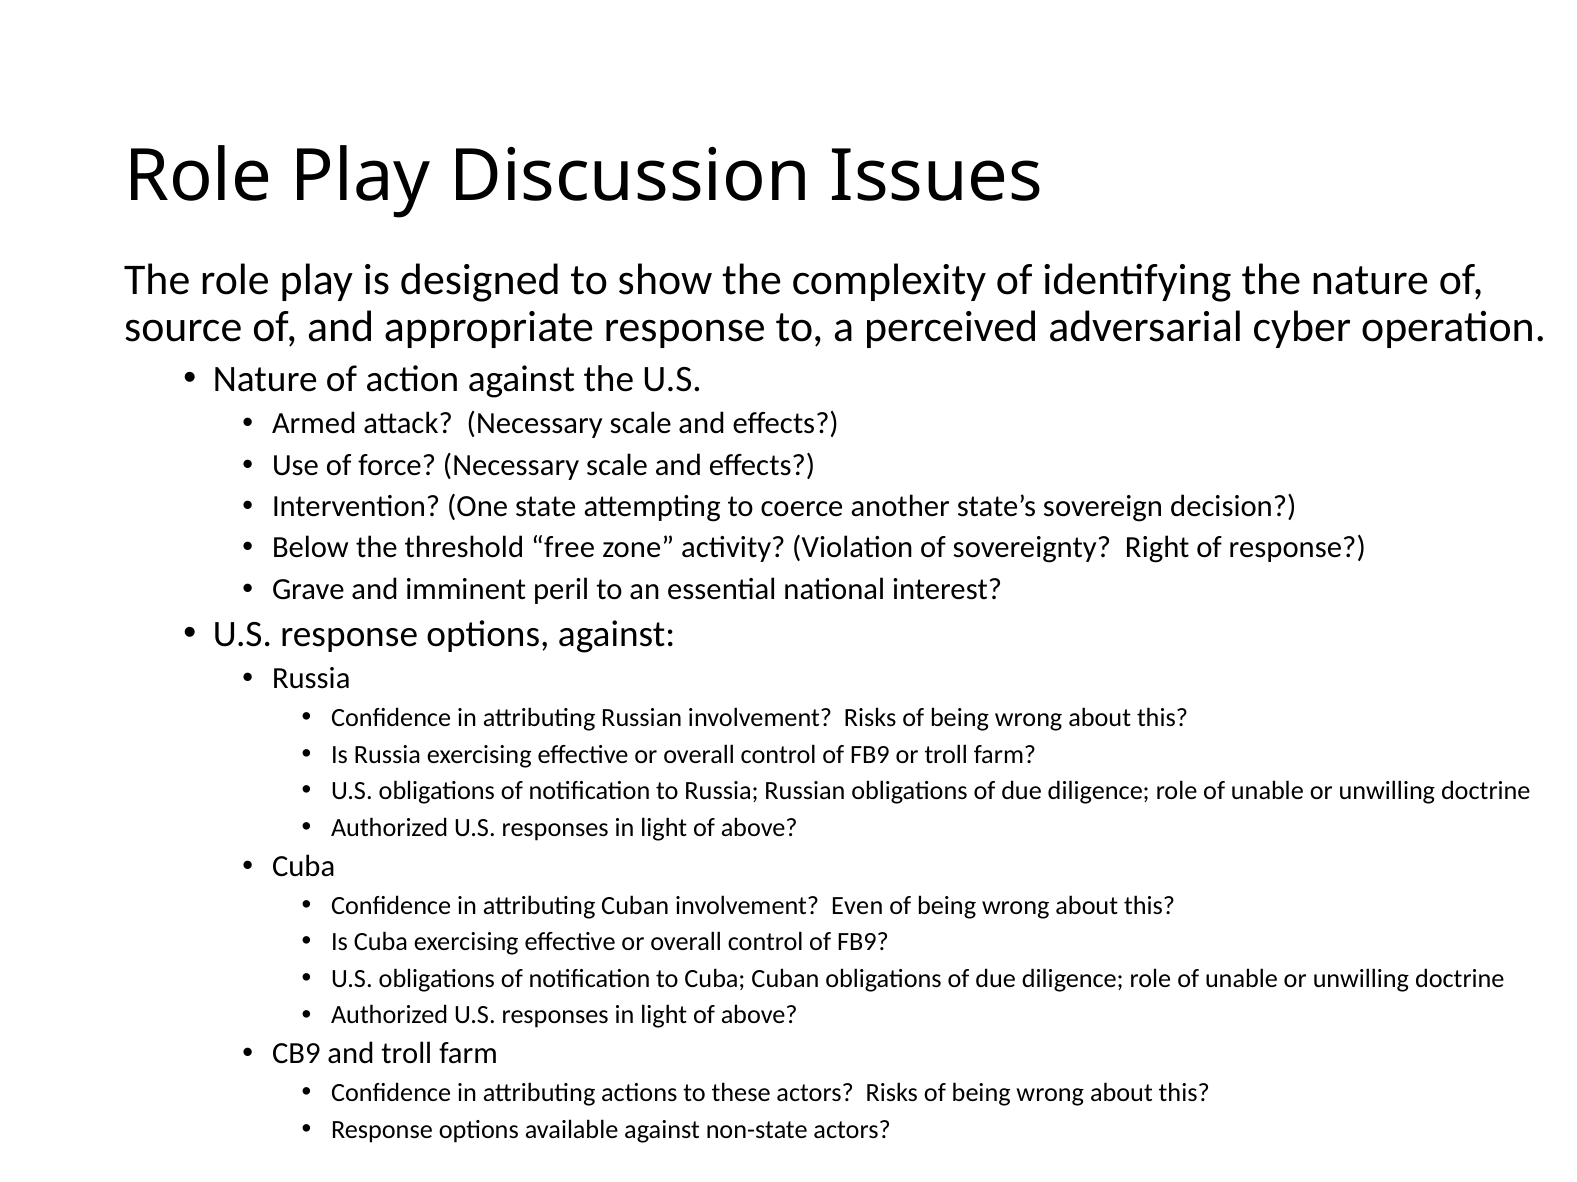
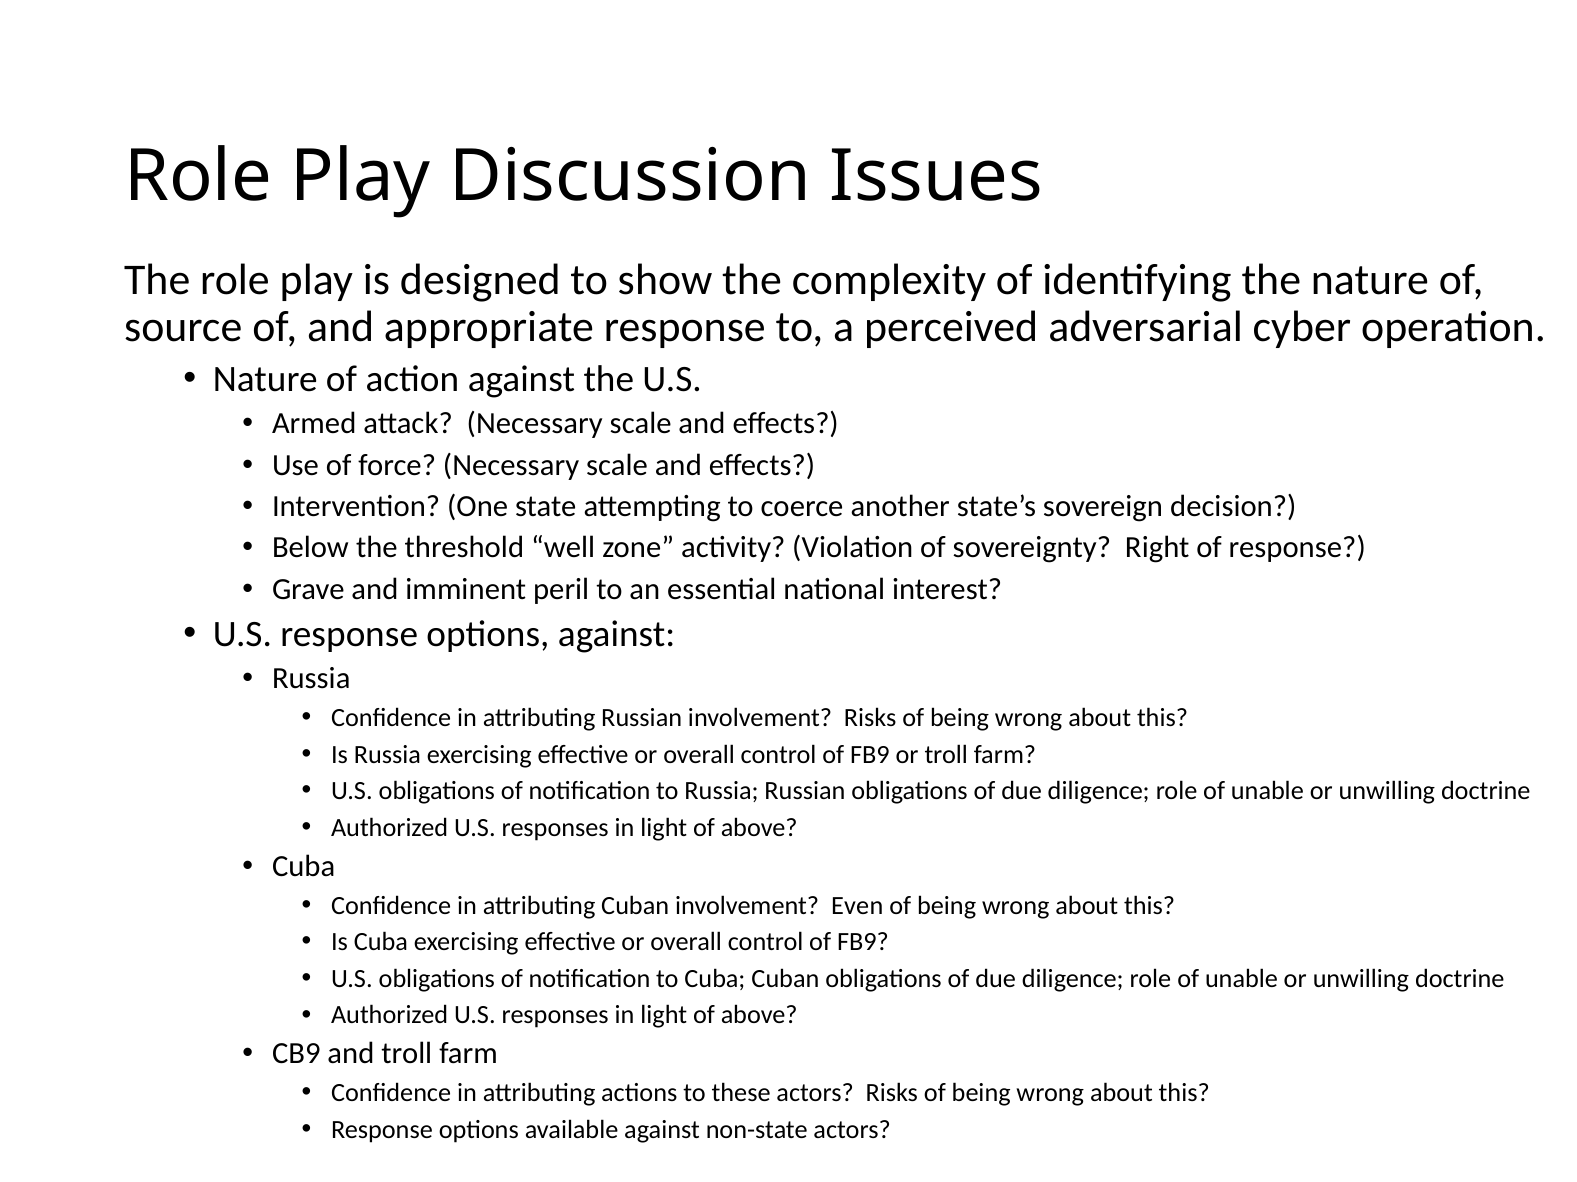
free: free -> well
